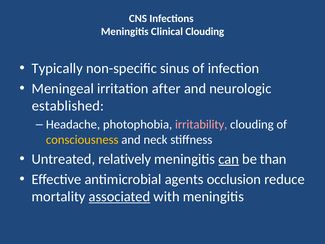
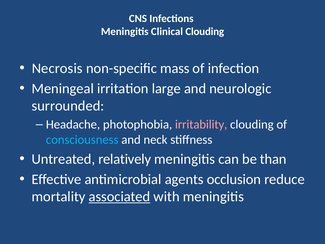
Typically: Typically -> Necrosis
sinus: sinus -> mass
after: after -> large
established: established -> surrounded
consciousness colour: yellow -> light blue
can underline: present -> none
